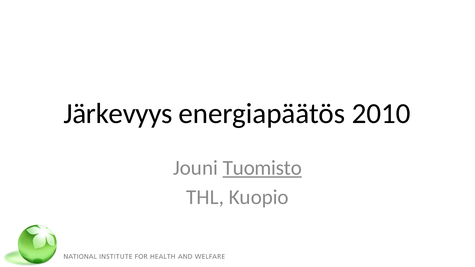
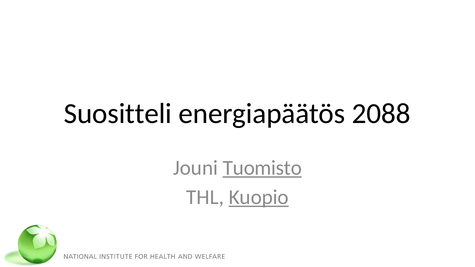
Järkevyys: Järkevyys -> Suositteli
2010: 2010 -> 2088
Kuopio underline: none -> present
